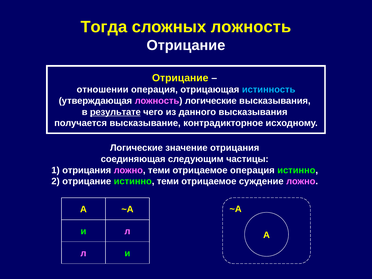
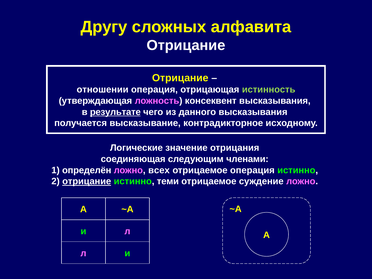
Тогда: Тогда -> Другу
сложных ложность: ложность -> алфавита
истинность colour: light blue -> light green
ложность логические: логические -> консеквент
частицы: частицы -> членами
1 отрицания: отрицания -> определён
ложно теми: теми -> всех
отрицание at (87, 181) underline: none -> present
